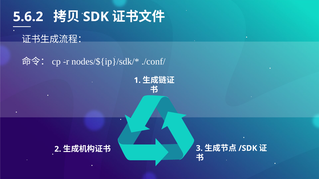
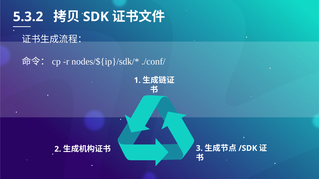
5.6.2: 5.6.2 -> 5.3.2
